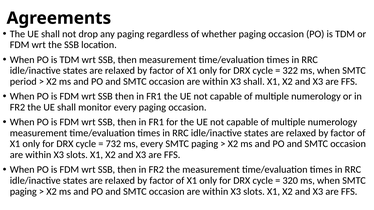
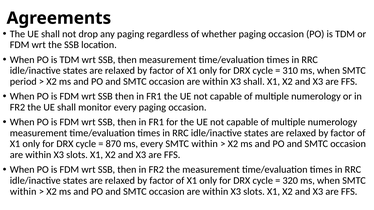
322: 322 -> 310
732: 732 -> 870
paging at (205, 144): paging -> within
paging at (23, 192): paging -> within
